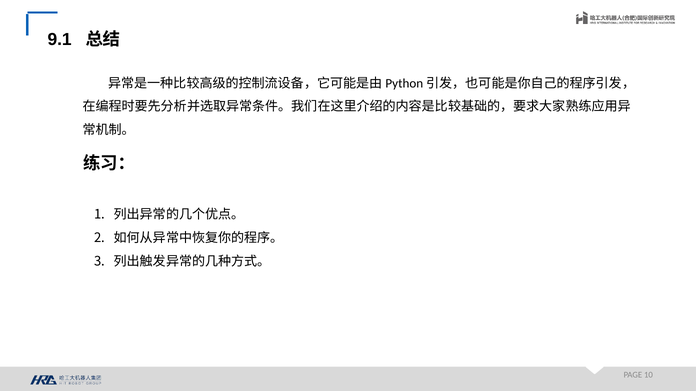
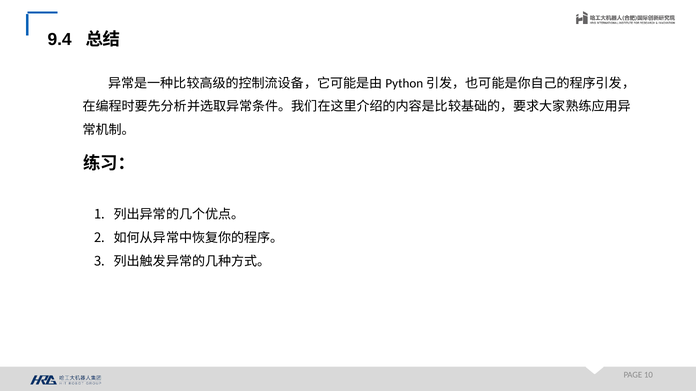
9.1: 9.1 -> 9.4
